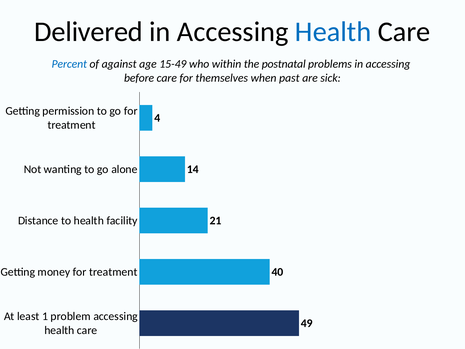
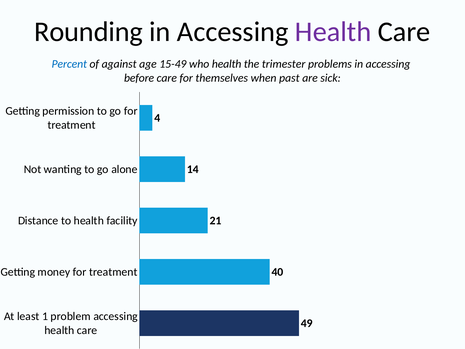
Delivered: Delivered -> Rounding
Health at (333, 32) colour: blue -> purple
who within: within -> health
postnatal: postnatal -> trimester
